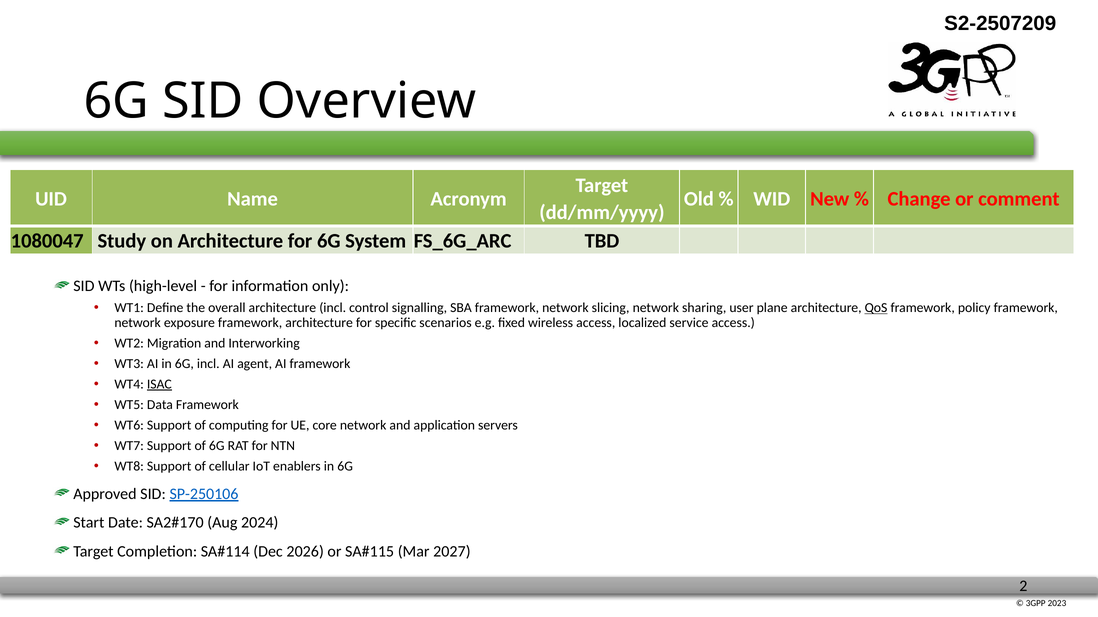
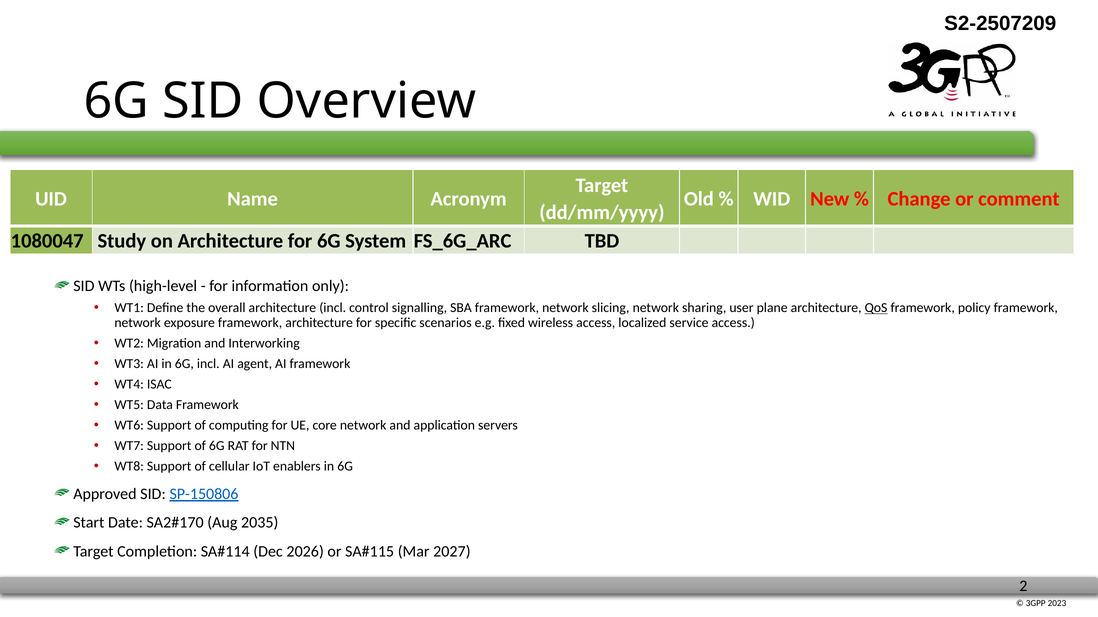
ISAC underline: present -> none
SP-250106: SP-250106 -> SP-150806
2024: 2024 -> 2035
